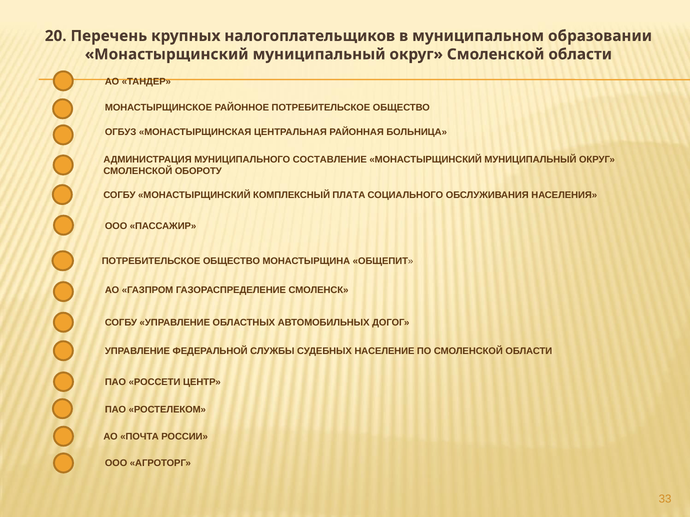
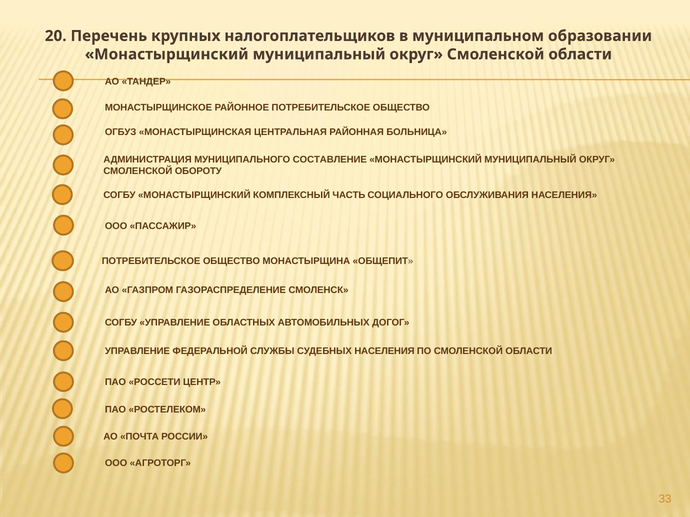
ПЛАТА: ПЛАТА -> ЧАСТЬ
СУДЕБНЫХ НАСЕЛЕНИЕ: НАСЕЛЕНИЕ -> НАСЕЛЕНИЯ
